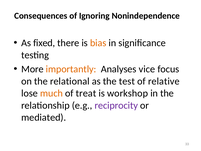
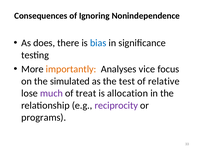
fixed: fixed -> does
bias colour: orange -> blue
relational: relational -> simulated
much colour: orange -> purple
workshop: workshop -> allocation
mediated: mediated -> programs
